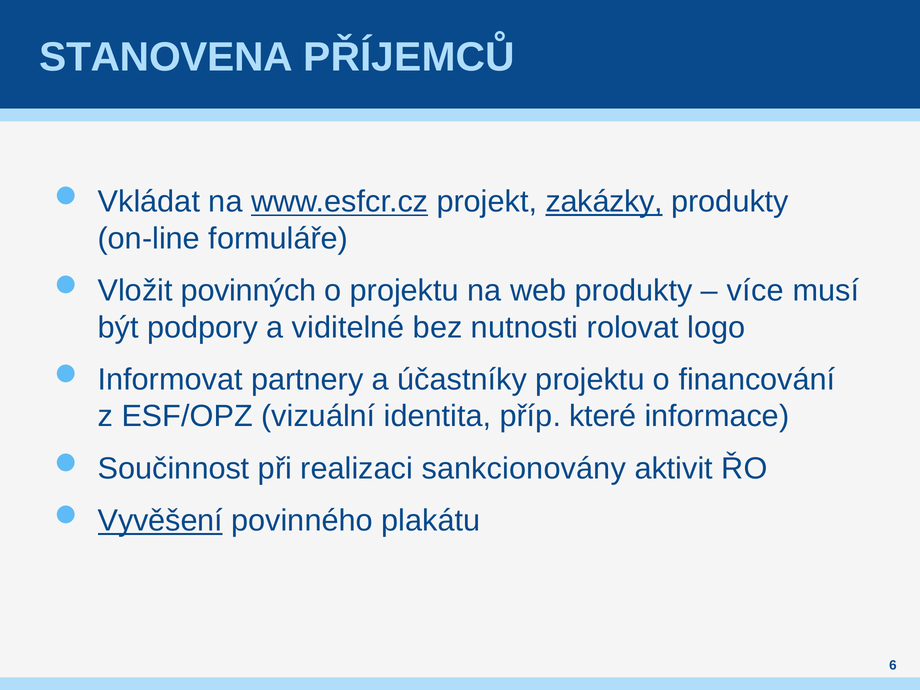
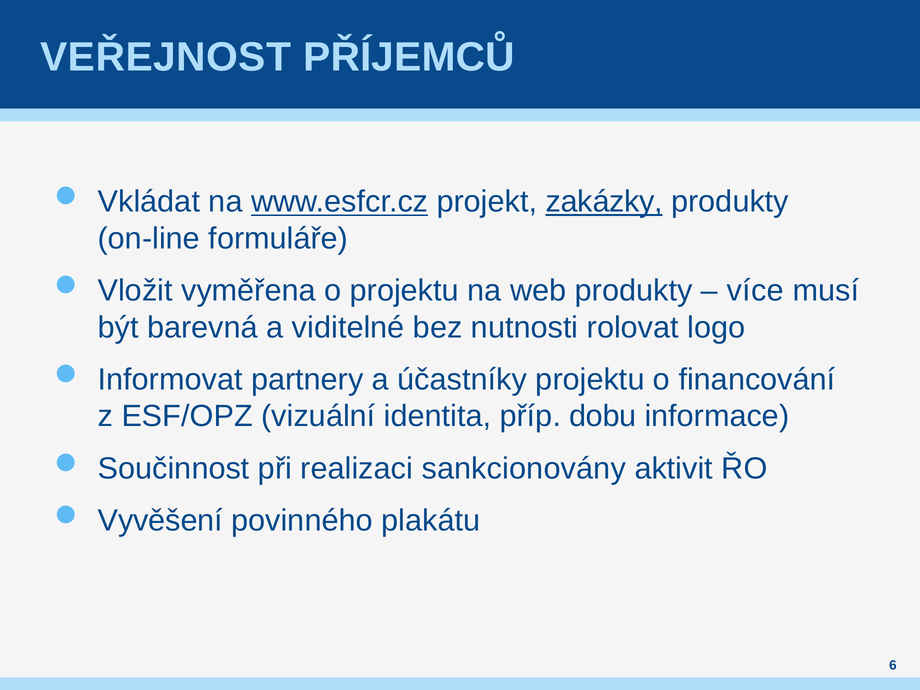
STANOVENA: STANOVENA -> VEŘEJNOST
povinných: povinných -> vyměřena
podpory: podpory -> barevná
které: které -> dobu
Vyvěšení underline: present -> none
